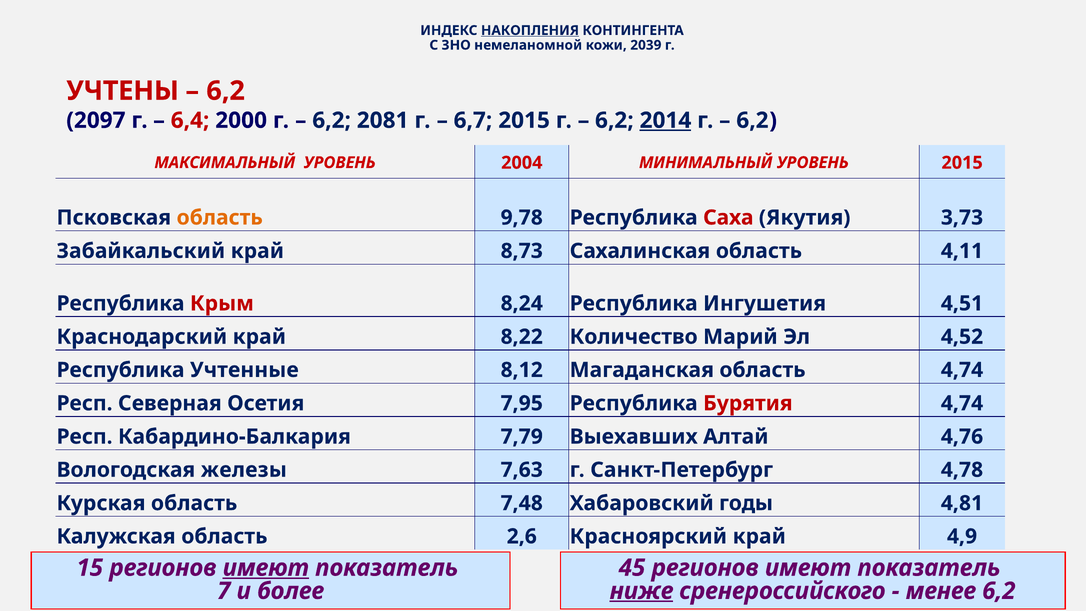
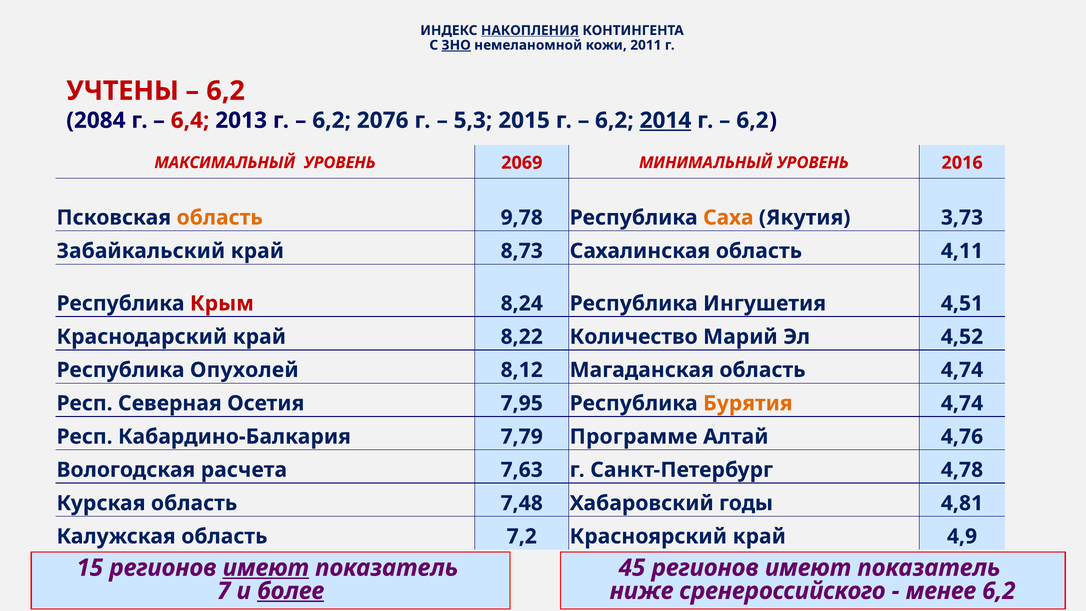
ЗНО underline: none -> present
2039: 2039 -> 2011
2097: 2097 -> 2084
2000: 2000 -> 2013
2081: 2081 -> 2076
6,7: 6,7 -> 5,3
2004: 2004 -> 2069
УРОВЕНЬ 2015: 2015 -> 2016
Саха colour: red -> orange
Учтенные: Учтенные -> Опухолей
Бурятия colour: red -> orange
Выехавших: Выехавших -> Программе
железы: железы -> расчета
2,6: 2,6 -> 7,2
более underline: none -> present
ниже underline: present -> none
